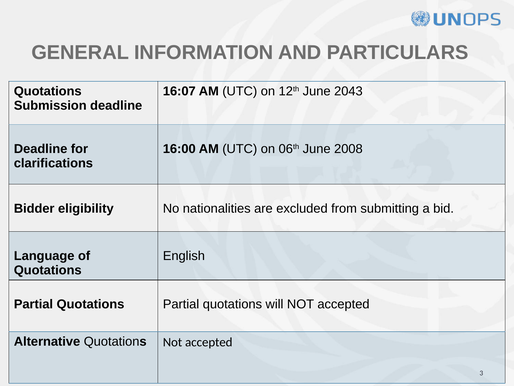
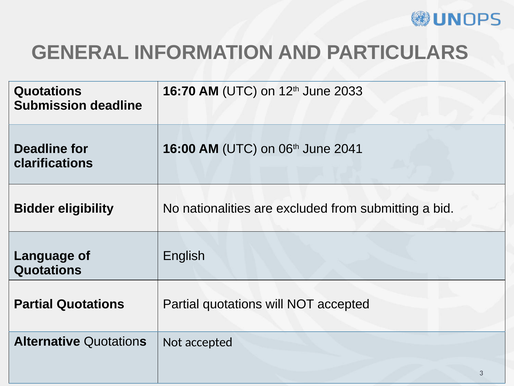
16:07: 16:07 -> 16:70
2043: 2043 -> 2033
2008: 2008 -> 2041
